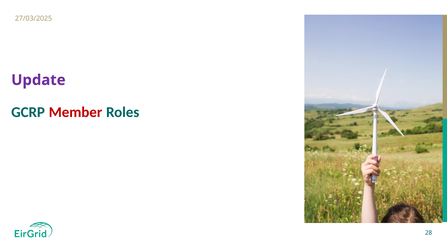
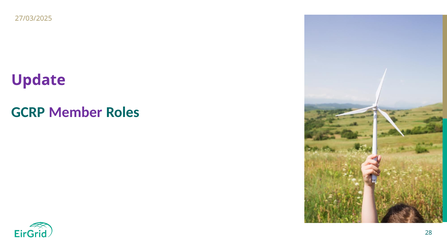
Member colour: red -> purple
